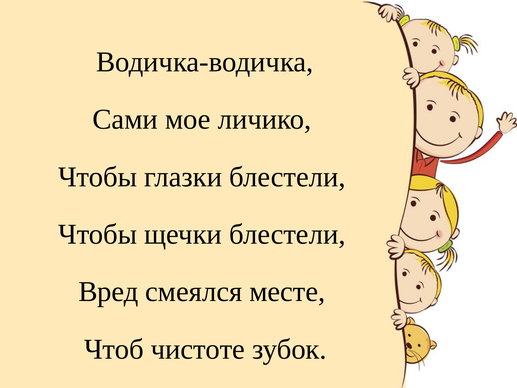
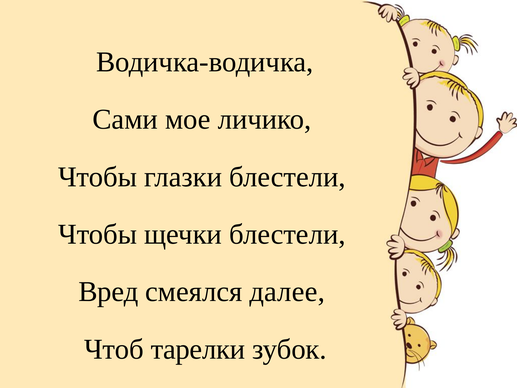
месте: месте -> далее
чистоте: чистоте -> тарелки
